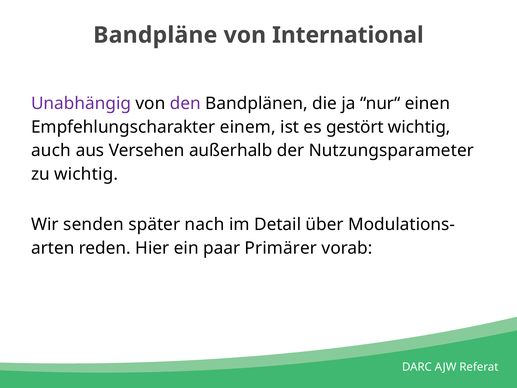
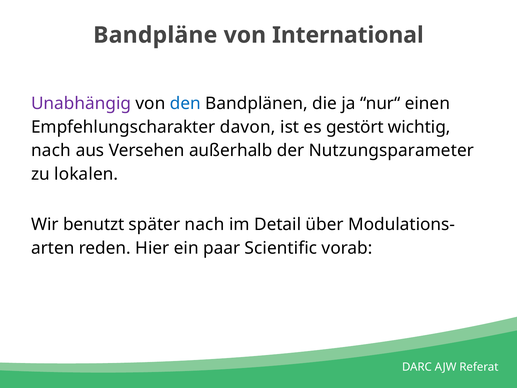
den colour: purple -> blue
einem: einem -> davon
auch at (51, 150): auch -> nach
zu wichtig: wichtig -> lokalen
senden: senden -> benutzt
Primärer: Primärer -> Scientific
